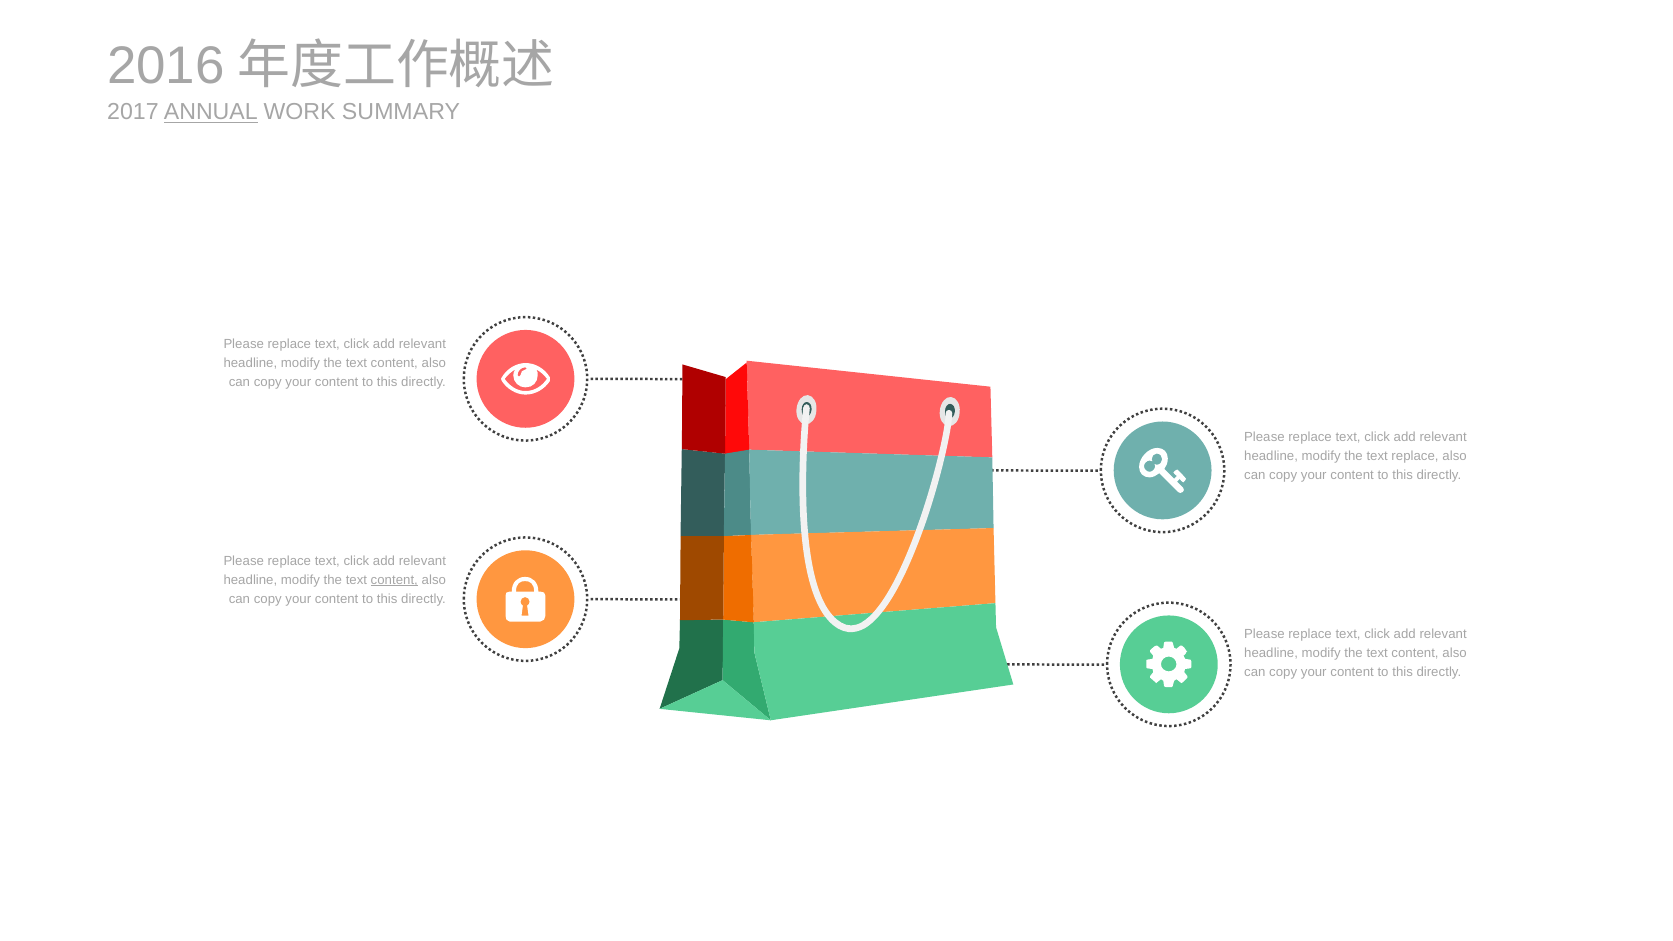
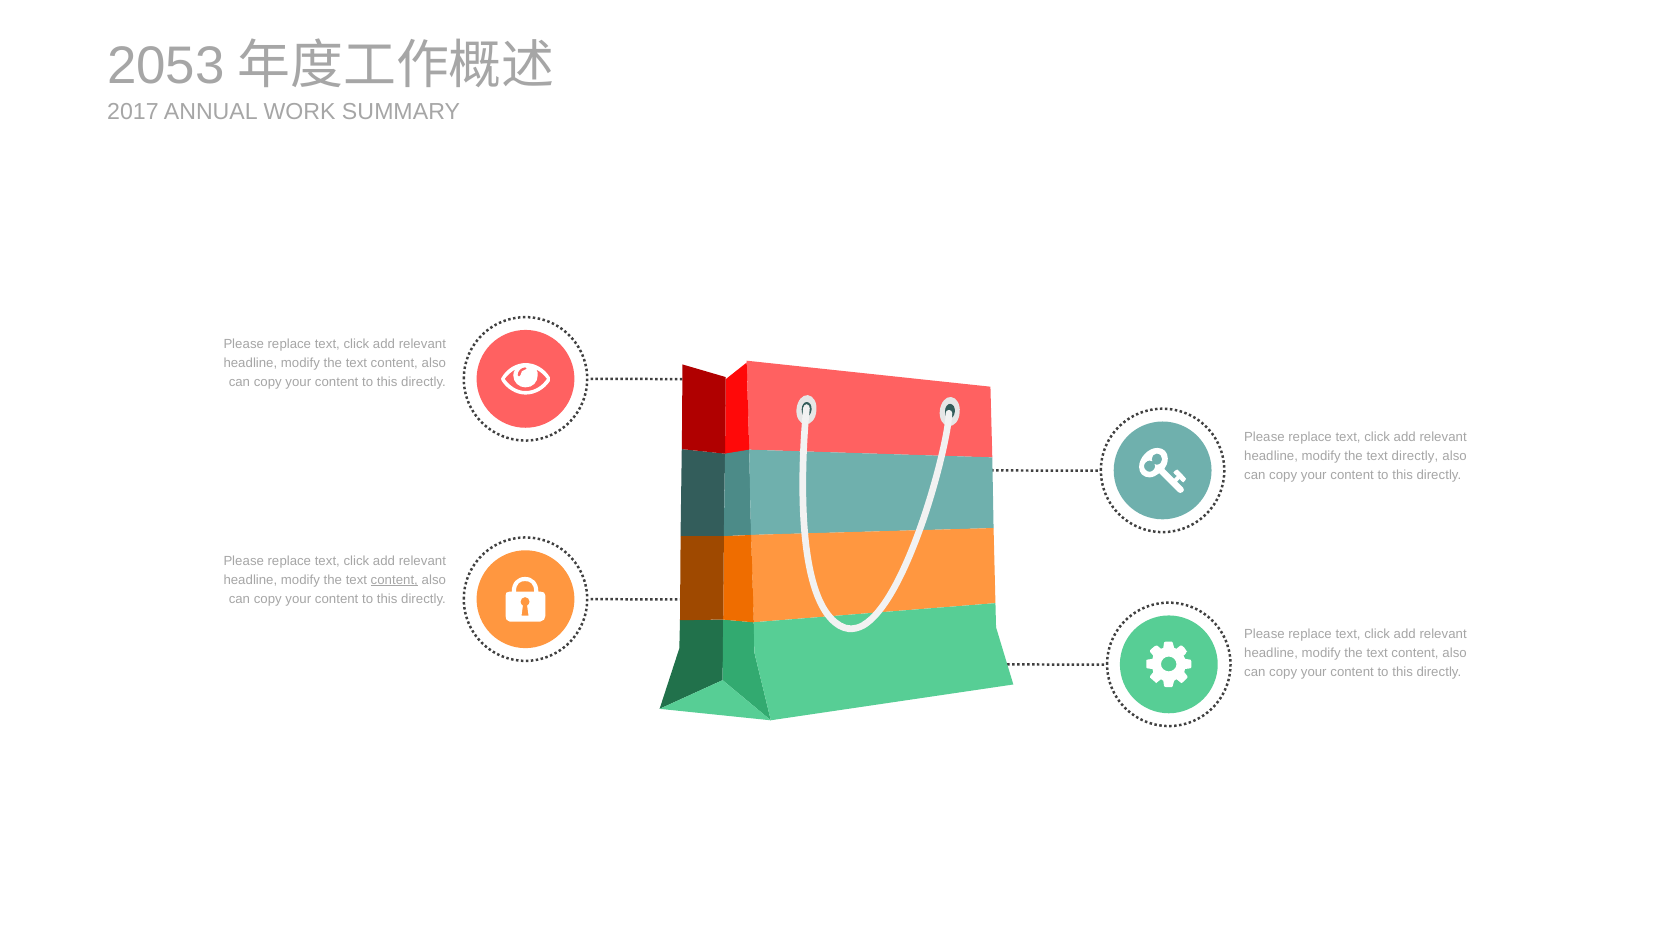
2016: 2016 -> 2053
ANNUAL underline: present -> none
text replace: replace -> directly
